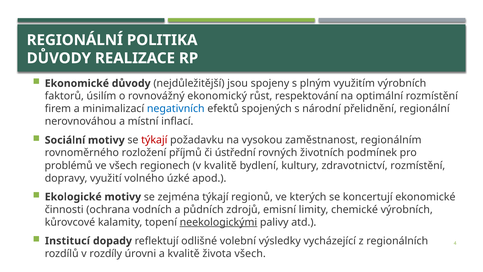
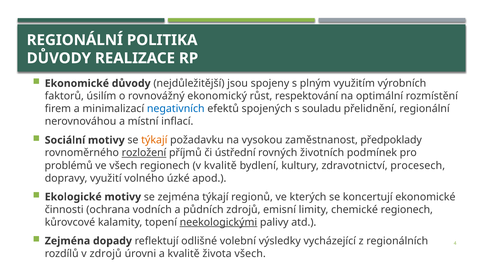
národní: národní -> souladu
týkají at (154, 140) colour: red -> orange
regionálním: regionálním -> předpoklady
rozložení underline: none -> present
zdravotnictví rozmístění: rozmístění -> procesech
chemické výrobních: výrobních -> regionech
Institucí at (67, 241): Institucí -> Zejména
v rozdíly: rozdíly -> zdrojů
